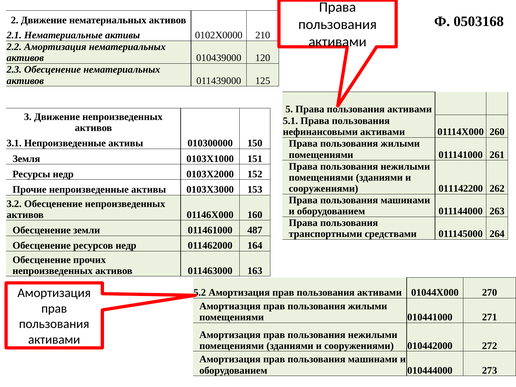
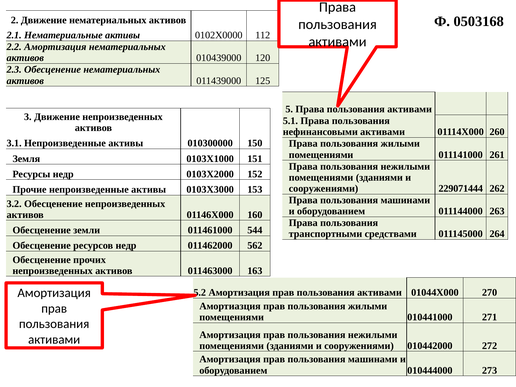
210: 210 -> 112
011142200: 011142200 -> 229071444
487: 487 -> 544
164: 164 -> 562
